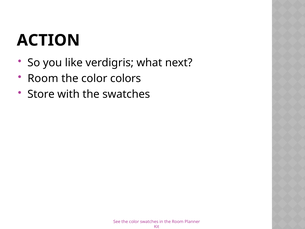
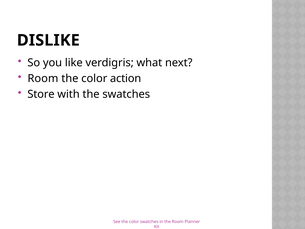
ACTION: ACTION -> DISLIKE
colors: colors -> action
